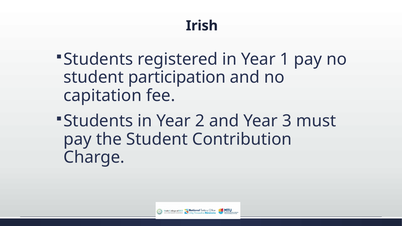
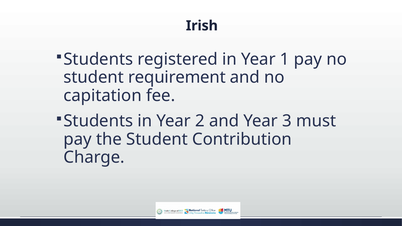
participation: participation -> requirement
